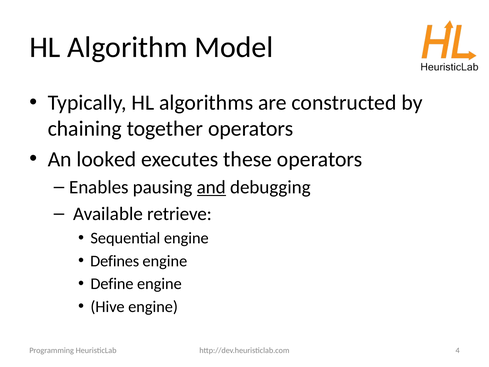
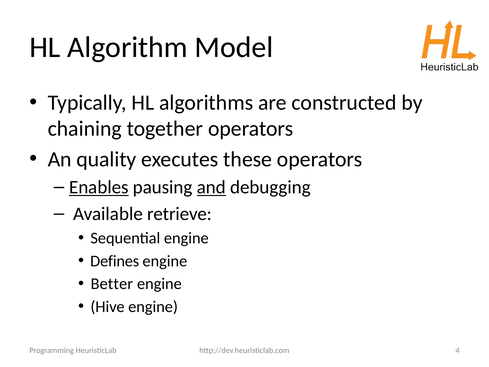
looked: looked -> quality
Enables underline: none -> present
Define: Define -> Better
